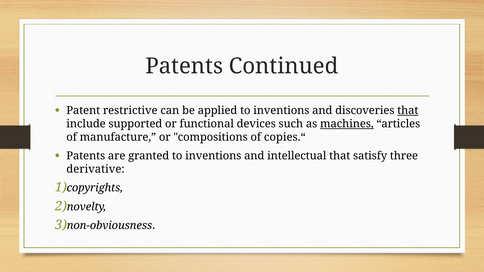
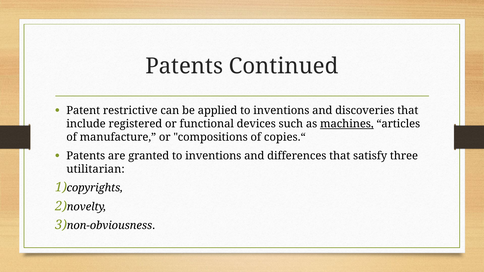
that at (408, 111) underline: present -> none
supported: supported -> registered
intellectual: intellectual -> differences
derivative: derivative -> utilitarian
